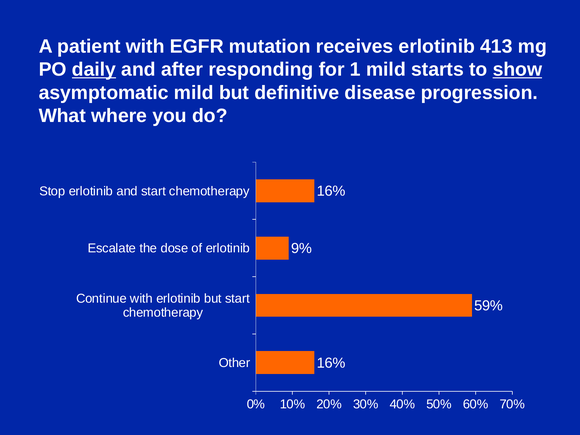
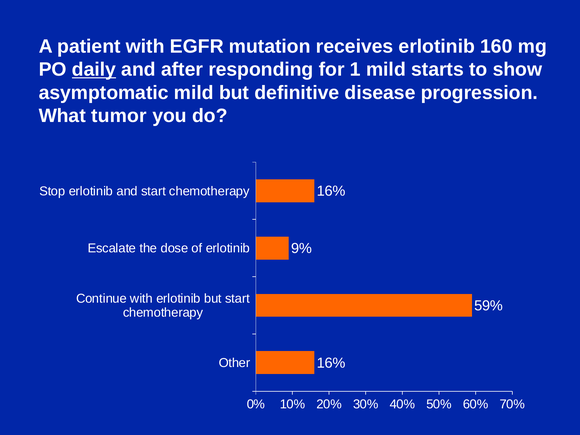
413: 413 -> 160
show underline: present -> none
where: where -> tumor
